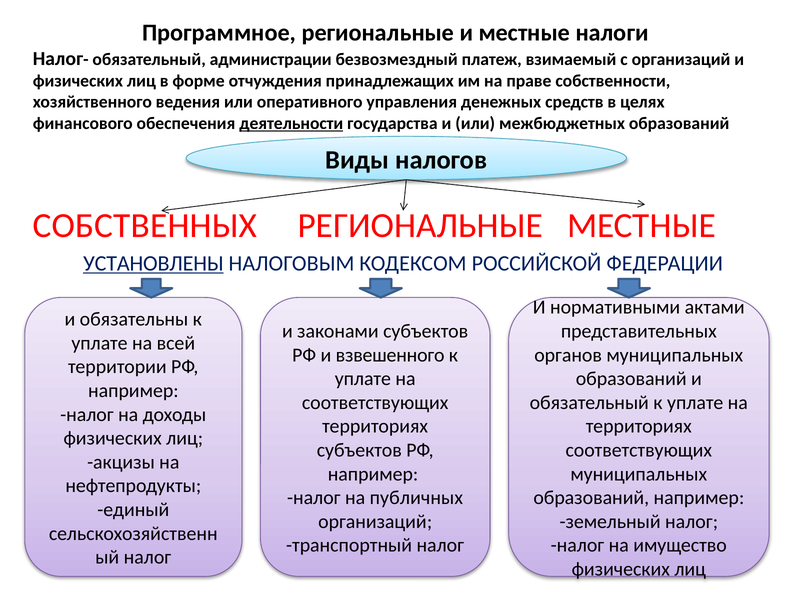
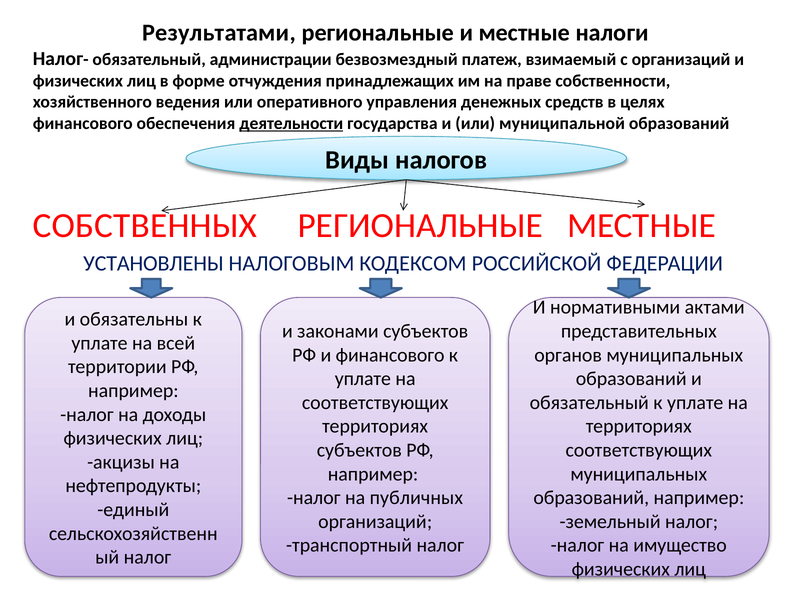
Программное: Программное -> Результатами
межбюджетных: межбюджетных -> муниципальной
УСТАНОВЛЕНЫ underline: present -> none
и взвешенного: взвешенного -> финансового
